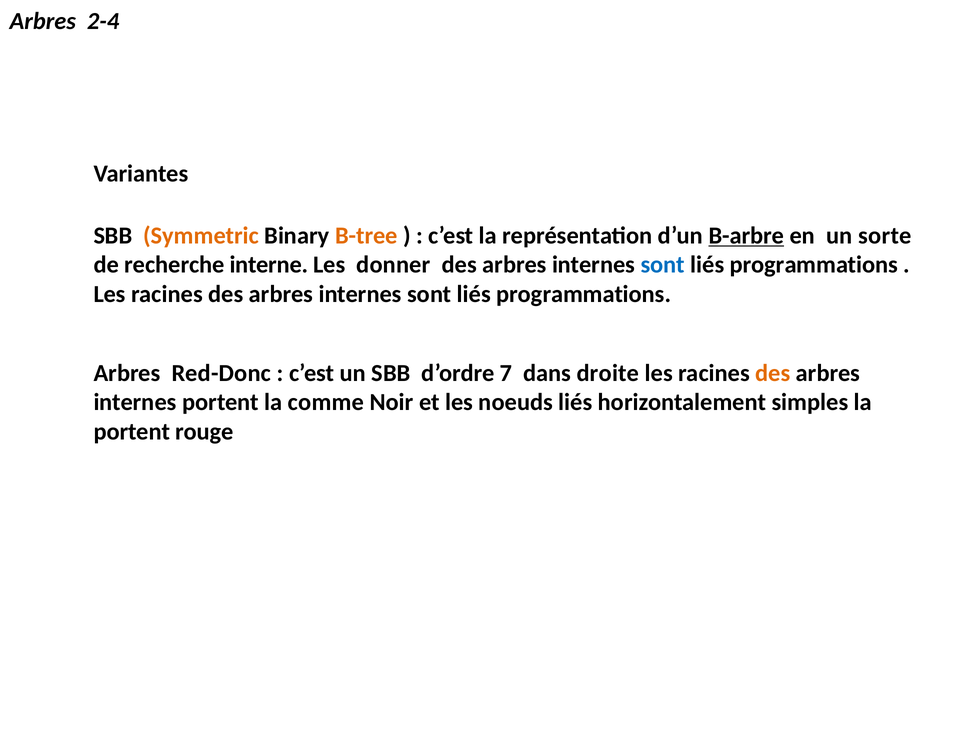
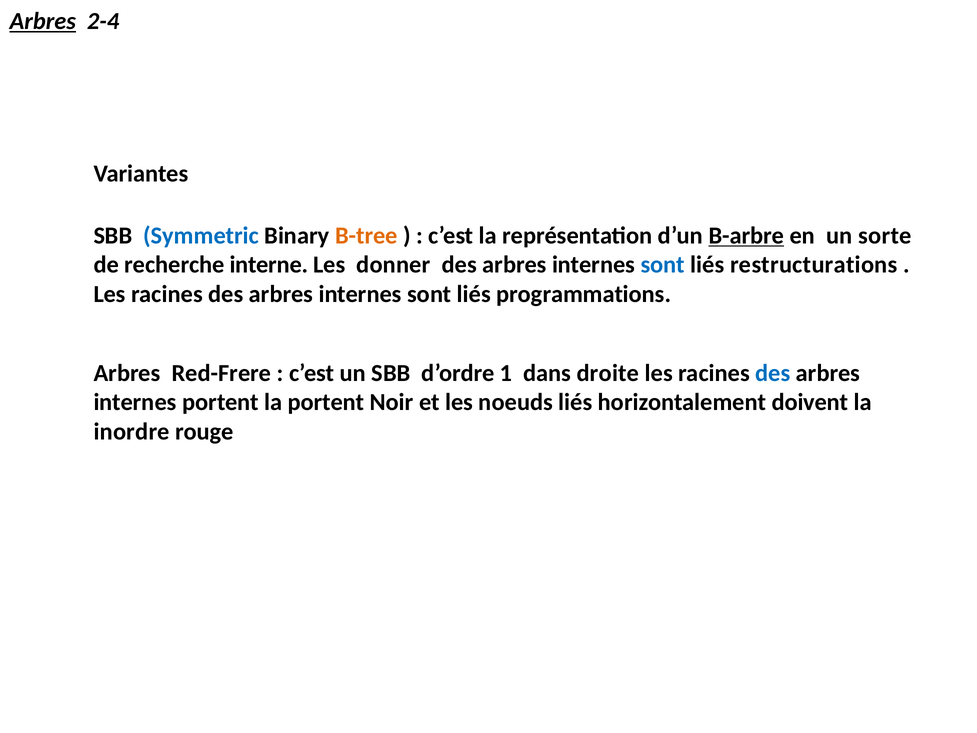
Arbres at (43, 21) underline: none -> present
Symmetric colour: orange -> blue
programmations at (814, 265): programmations -> restructurations
Red-Donc: Red-Donc -> Red-Frere
7: 7 -> 1
des at (773, 373) colour: orange -> blue
la comme: comme -> portent
simples: simples -> doivent
portent at (132, 431): portent -> inordre
